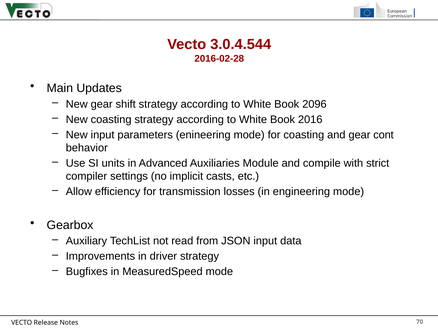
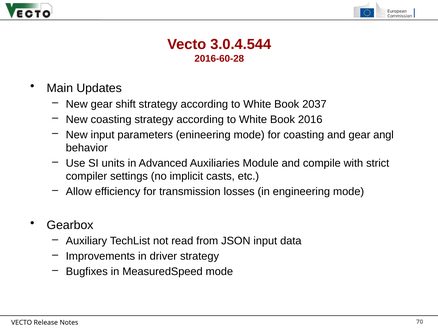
2016-02-28: 2016-02-28 -> 2016-60-28
2096: 2096 -> 2037
cont: cont -> angl
